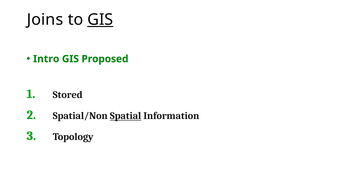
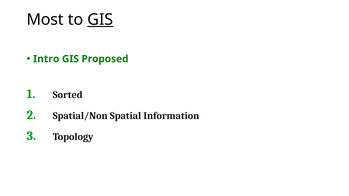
Joins: Joins -> Most
Stored: Stored -> Sorted
Spatial underline: present -> none
